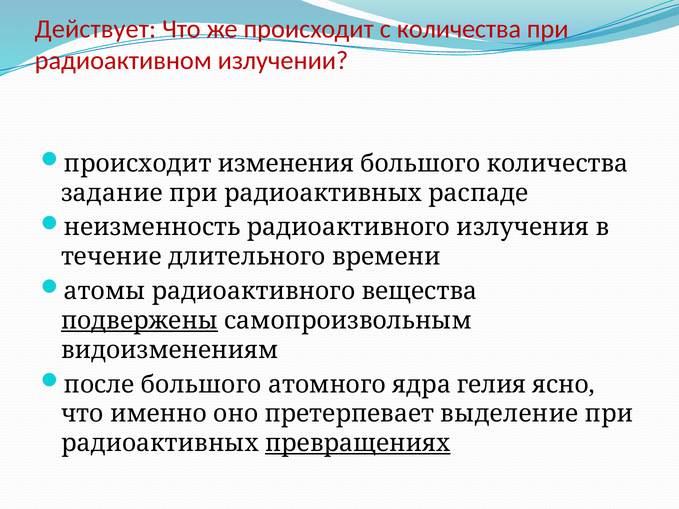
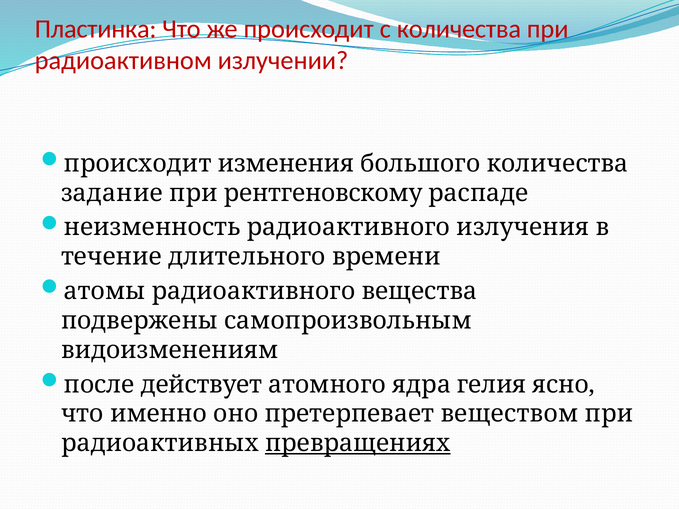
Действует: Действует -> Пластинка
радиоактивных at (323, 193): радиоактивных -> рентгеновскому
подвержены underline: present -> none
после большого: большого -> действует
выделение: выделение -> веществом
